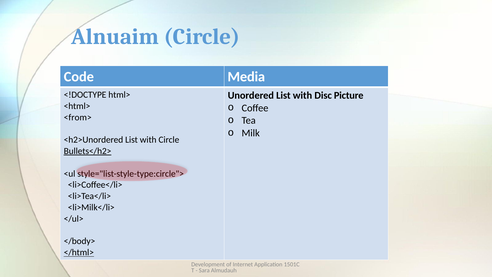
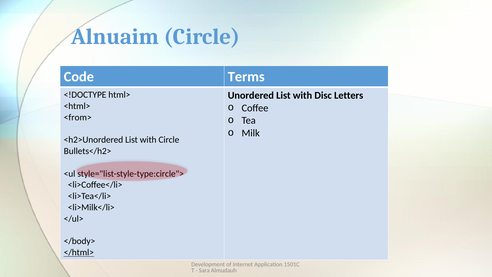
Media: Media -> Terms
Picture: Picture -> Letters
Bullets</h2> underline: present -> none
